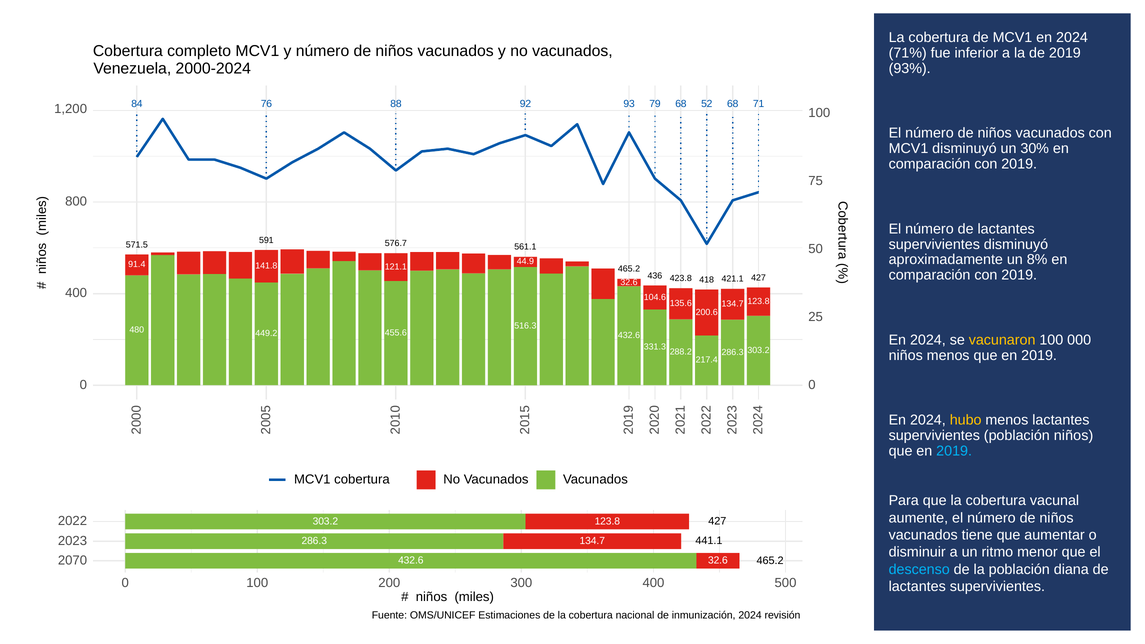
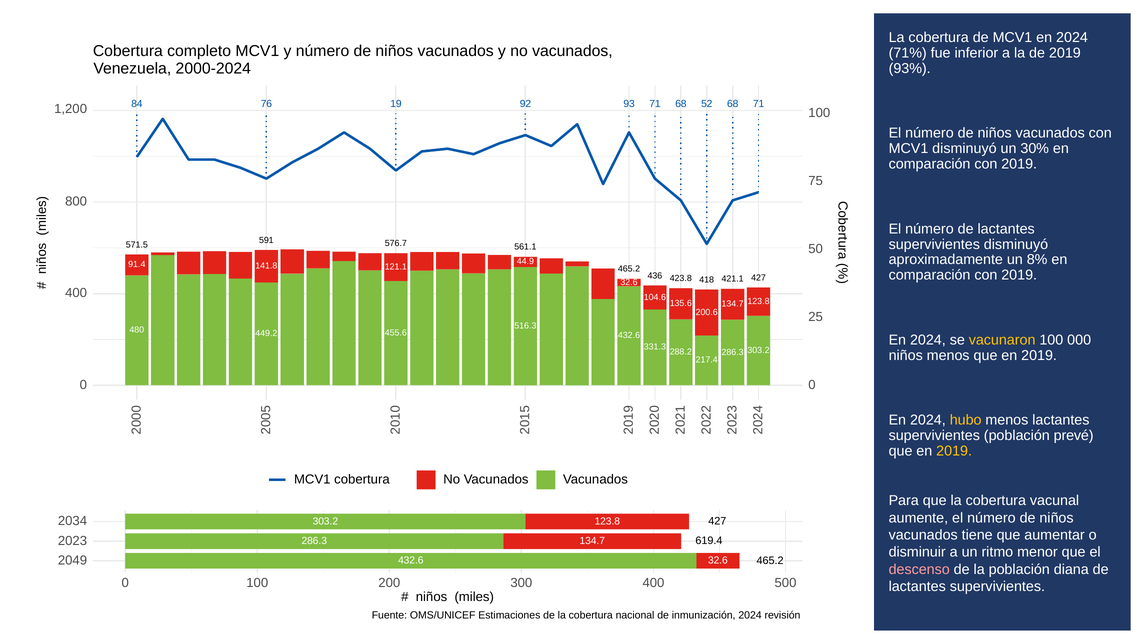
88: 88 -> 19
93 79: 79 -> 71
población niños: niños -> prevé
2019 at (954, 451) colour: light blue -> yellow
2022: 2022 -> 2034
441.1: 441.1 -> 619.4
2070: 2070 -> 2049
descenso colour: light blue -> pink
